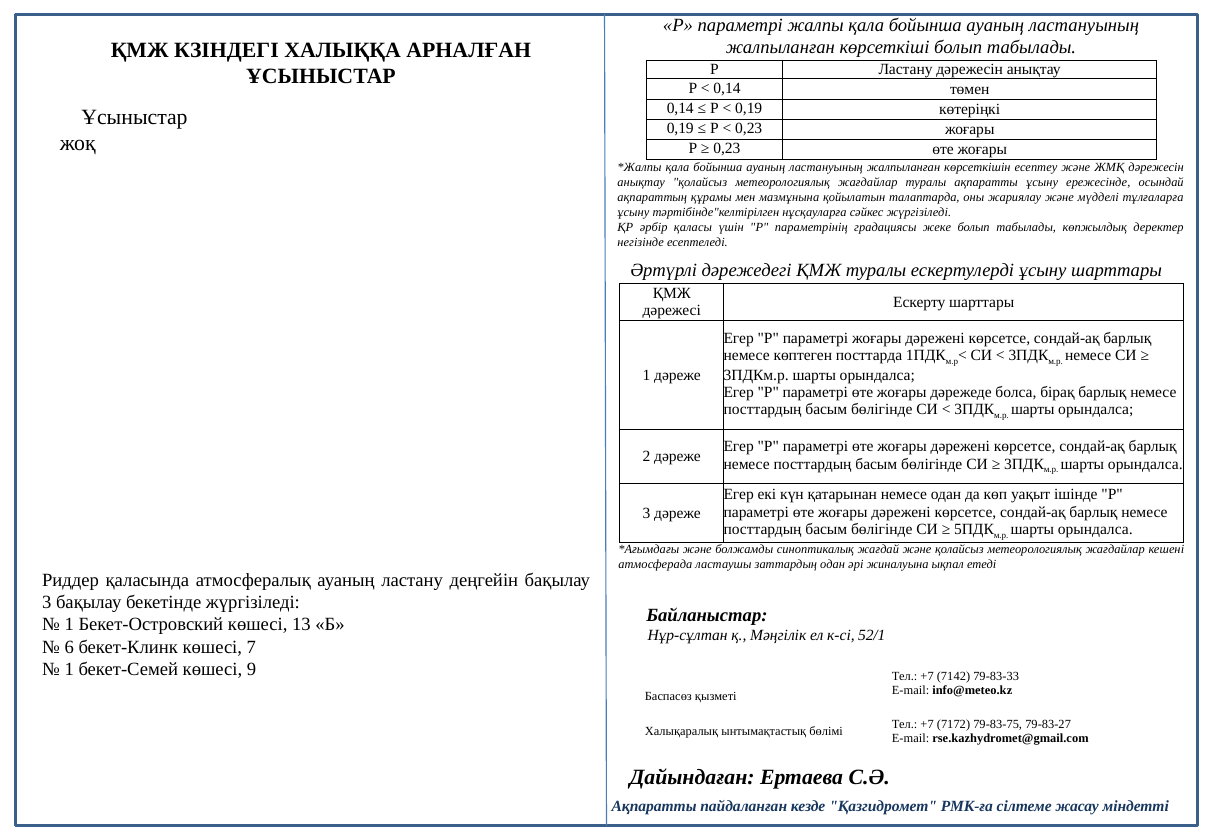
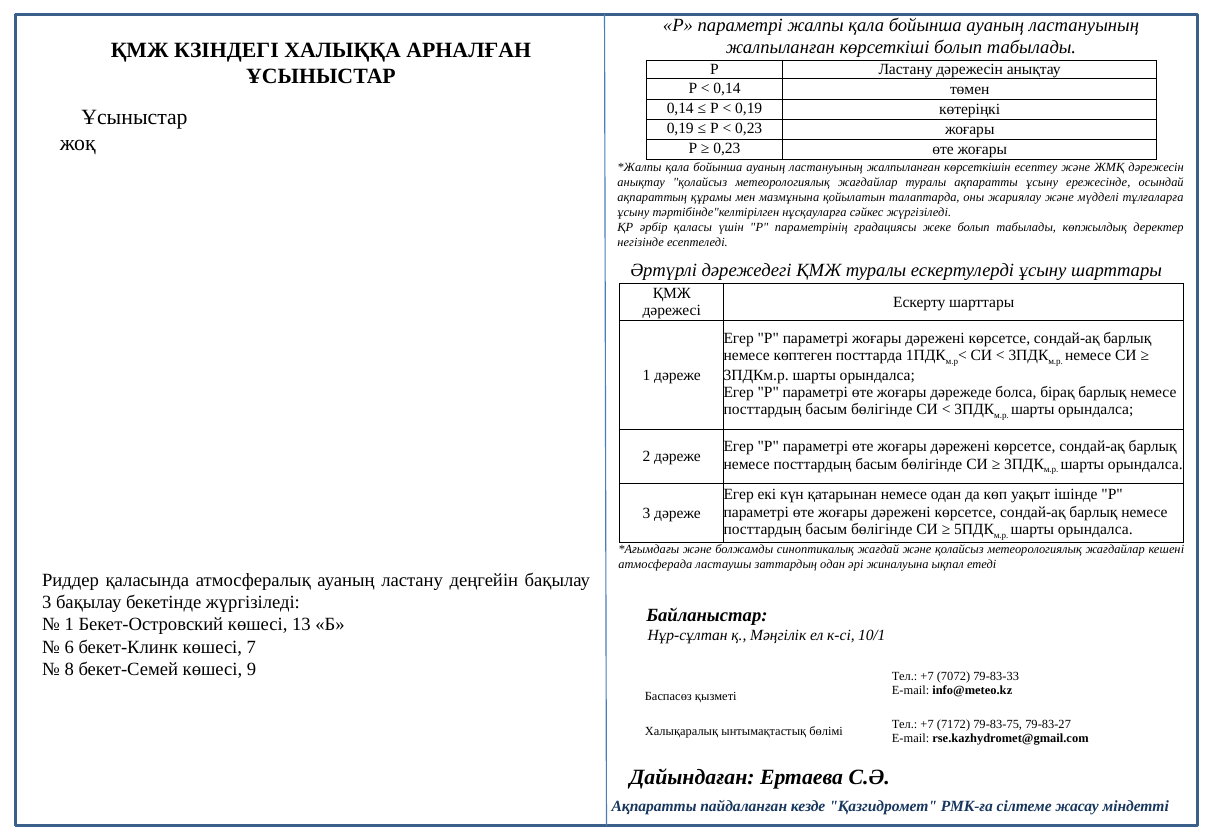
52/1: 52/1 -> 10/1
1 at (69, 669): 1 -> 8
7142: 7142 -> 7072
